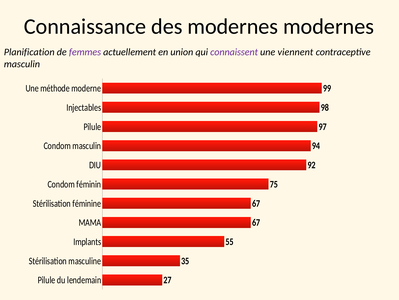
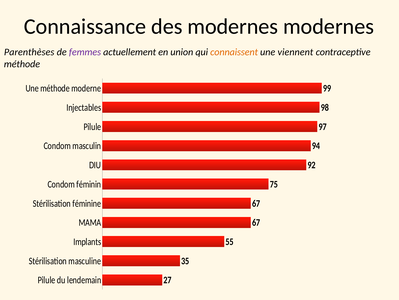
Planification: Planification -> Parenthèses
connaissent colour: purple -> orange
masculin at (22, 64): masculin -> méthode
